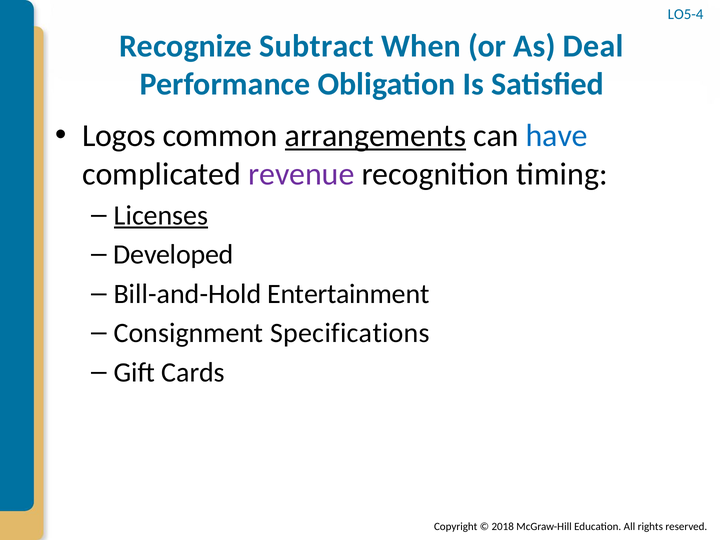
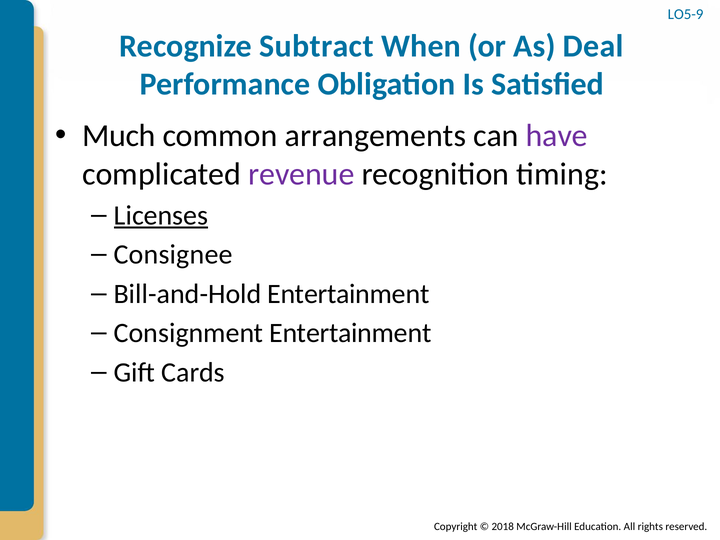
LO5-4: LO5-4 -> LO5-9
Logos: Logos -> Much
arrangements underline: present -> none
have colour: blue -> purple
Developed: Developed -> Consignee
Consignment Specifications: Specifications -> Entertainment
